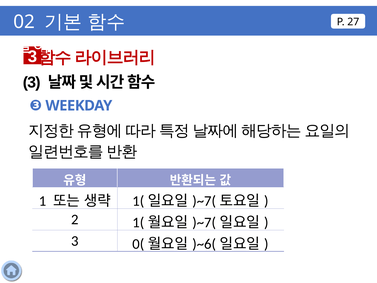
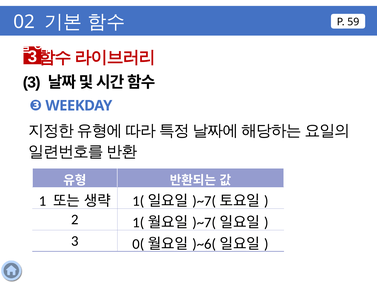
27: 27 -> 59
